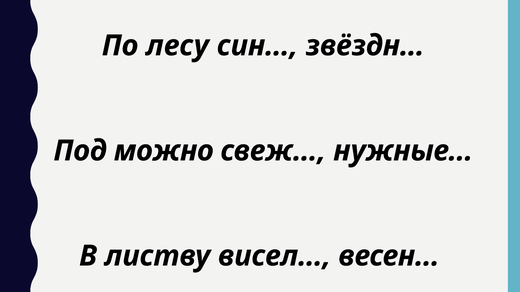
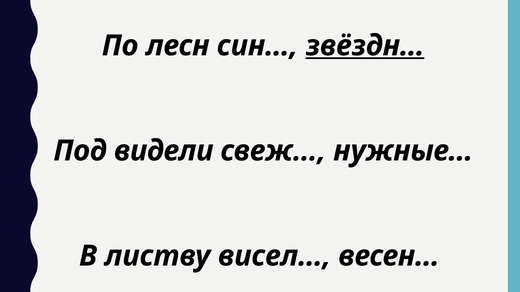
лесу: лесу -> лесн
звёздн… underline: none -> present
можно: можно -> видели
